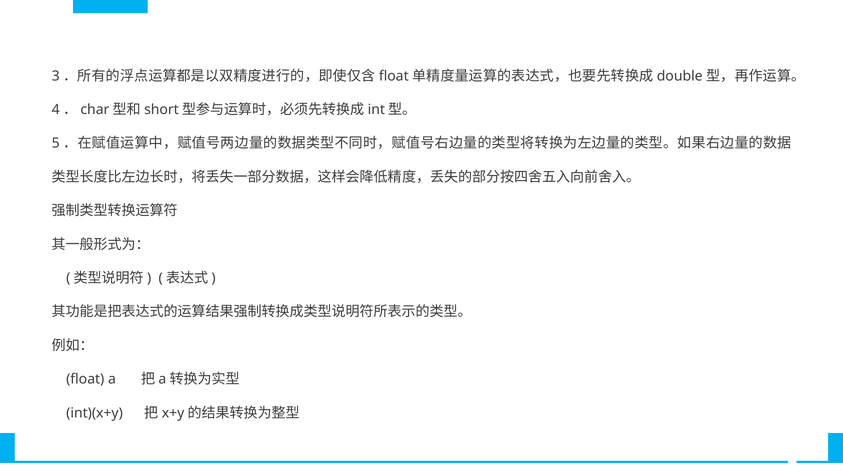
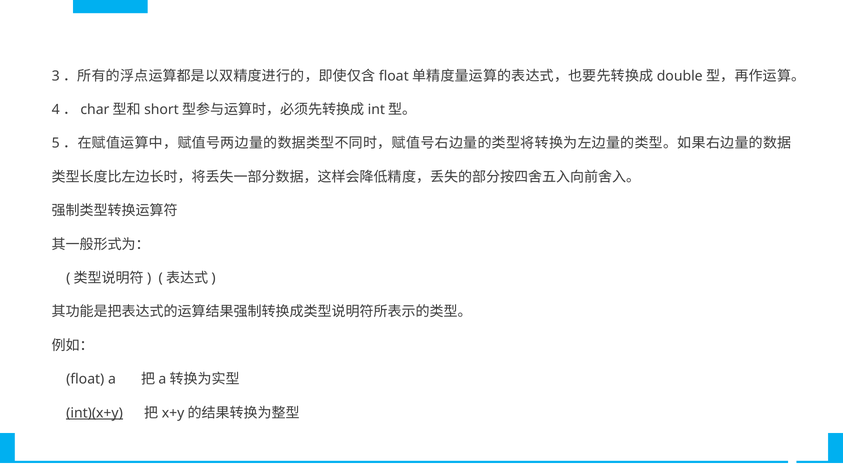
int)(x+y underline: none -> present
